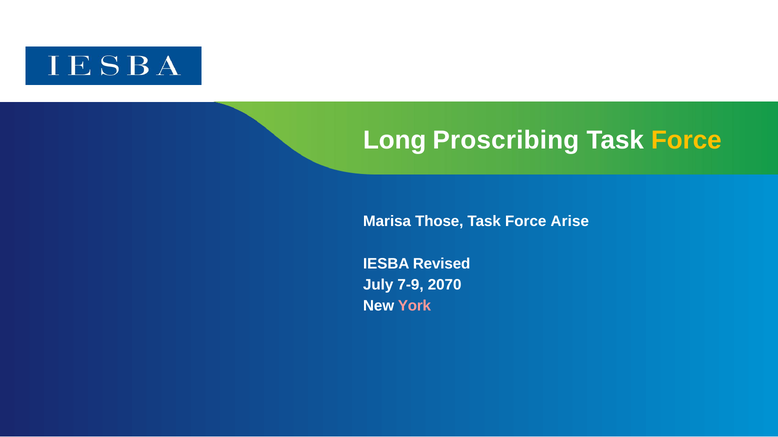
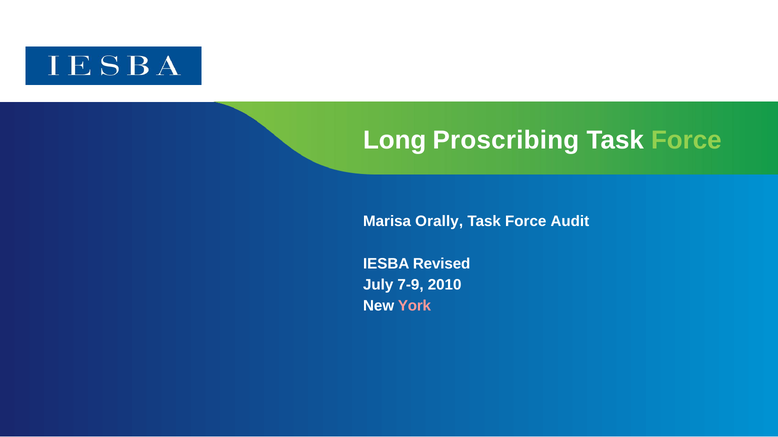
Force at (686, 140) colour: yellow -> light green
Those: Those -> Orally
Arise: Arise -> Audit
2070: 2070 -> 2010
